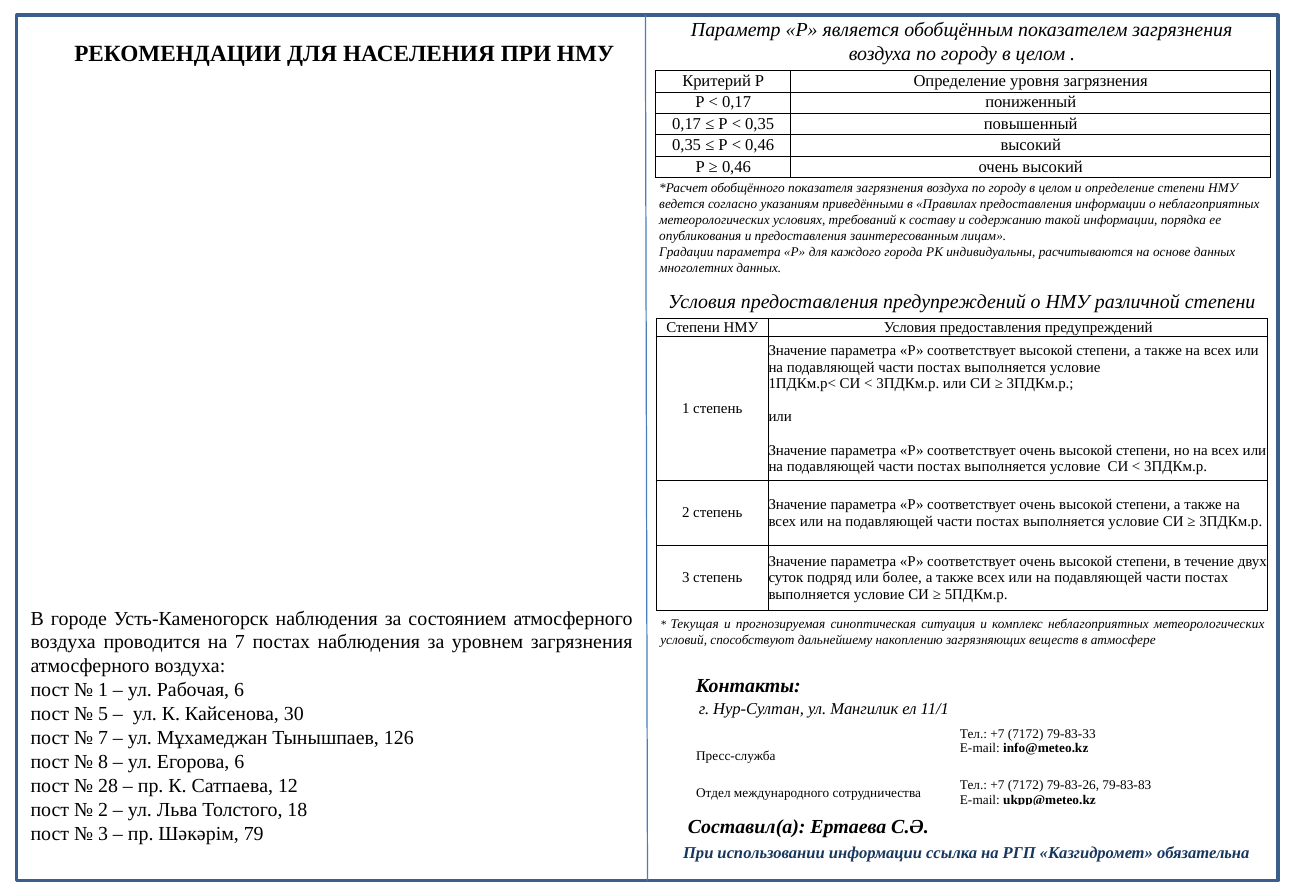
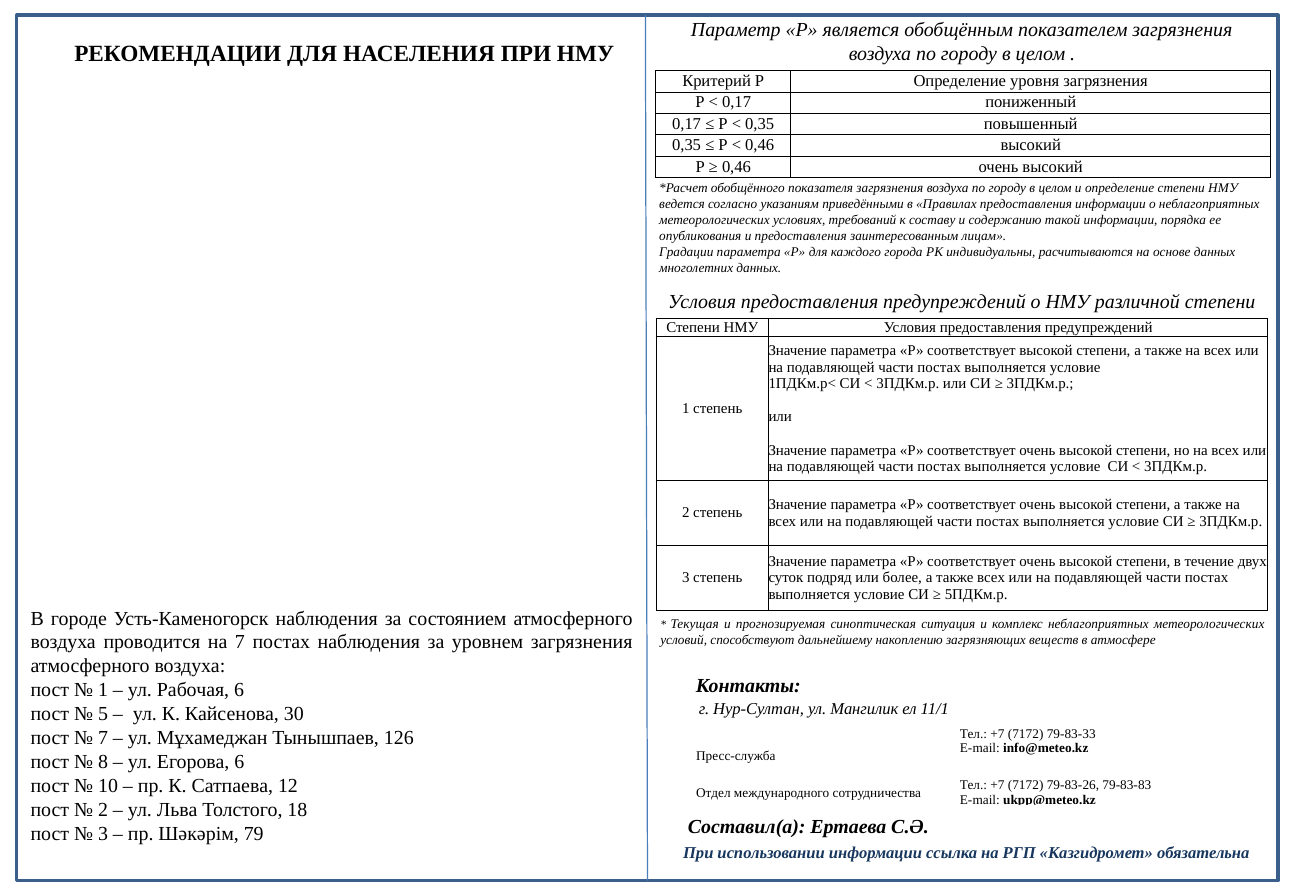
28: 28 -> 10
